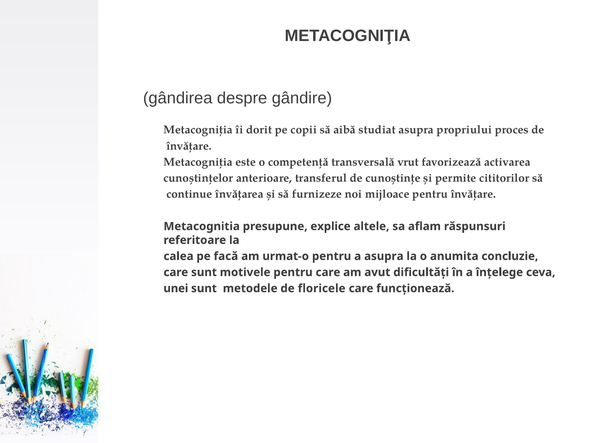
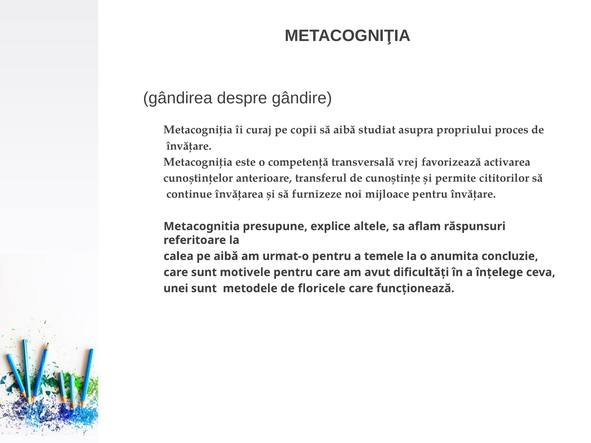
dorit: dorit -> curaj
vrut: vrut -> vrej
pe facă: facă -> aibă
a asupra: asupra -> temele
